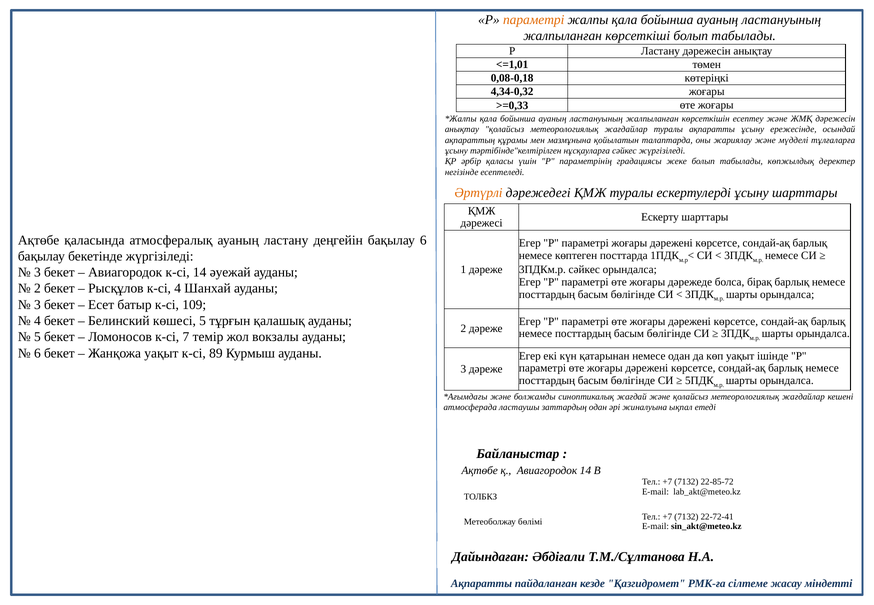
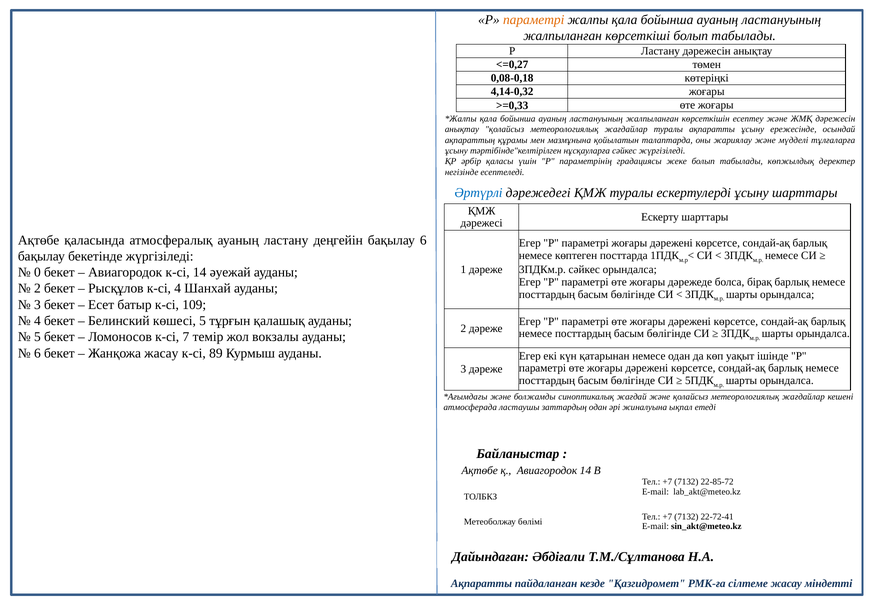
<=1,01: <=1,01 -> <=0,27
4,34-0,32: 4,34-0,32 -> 4,14-0,32
Әртүрлі colour: orange -> blue
3 at (37, 272): 3 -> 0
Жанқожа уақыт: уақыт -> жасау
